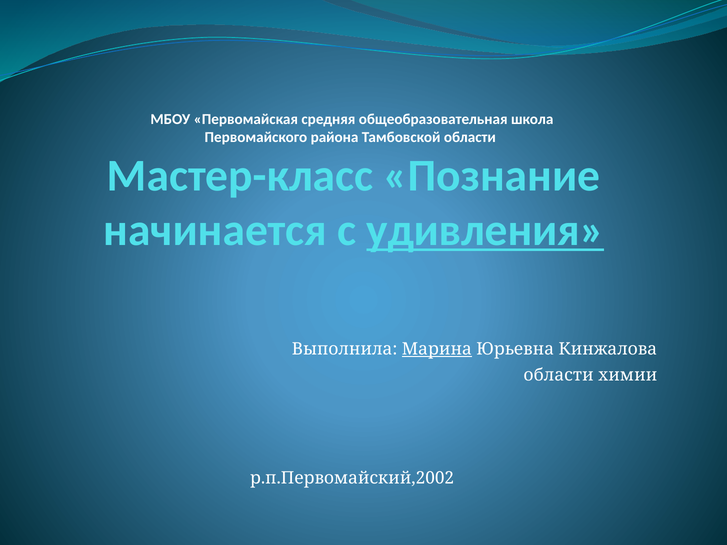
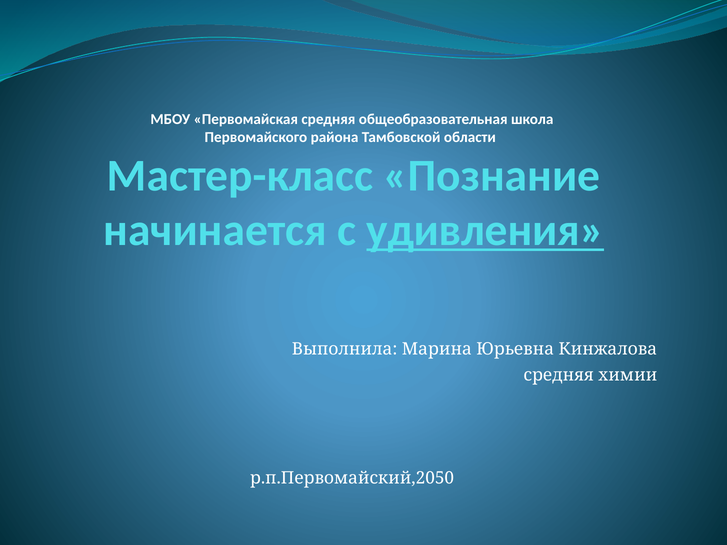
Марина underline: present -> none
области at (559, 375): области -> средняя
р.п.Первомайский,2002: р.п.Первомайский,2002 -> р.п.Первомайский,2050
